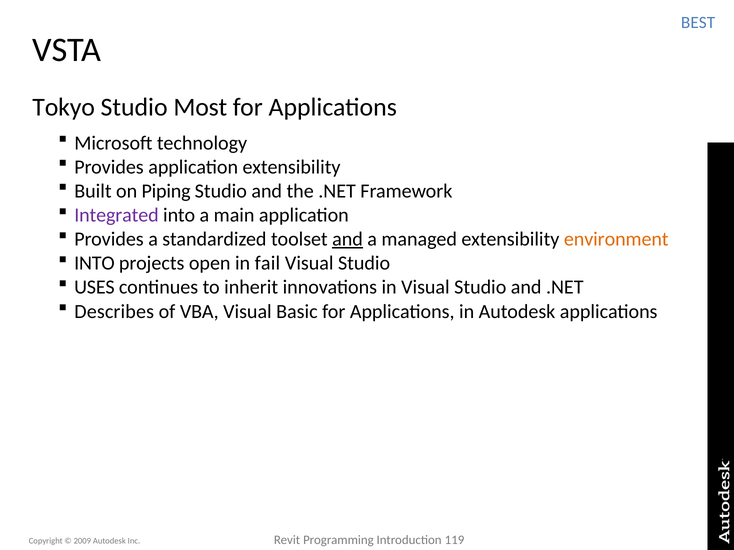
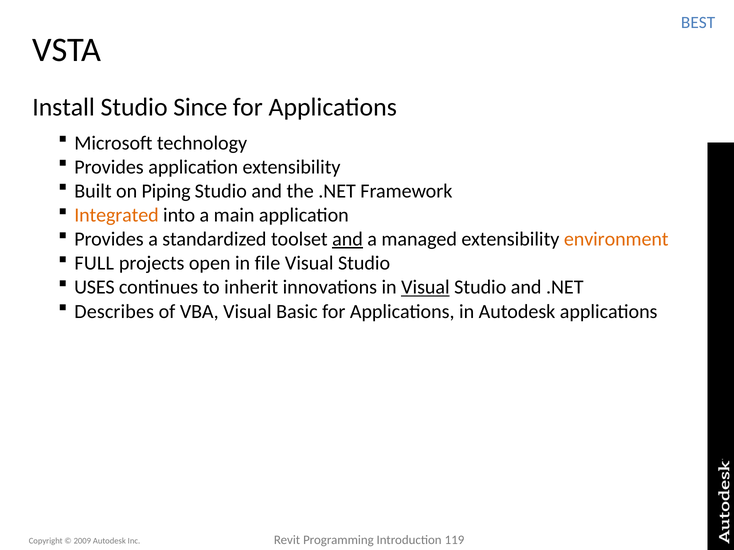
Tokyo: Tokyo -> Install
Most: Most -> Since
Integrated colour: purple -> orange
INTO at (94, 264): INTO -> FULL
fail: fail -> file
Visual at (425, 288) underline: none -> present
